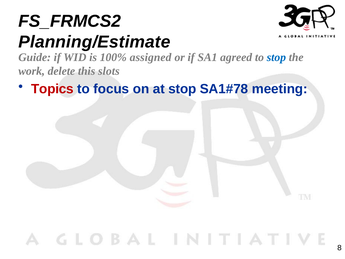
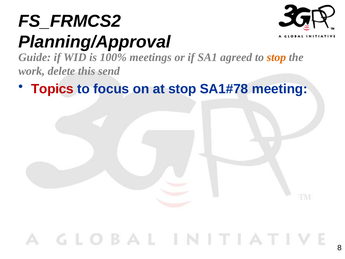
Planning/Estimate: Planning/Estimate -> Planning/Approval
assigned: assigned -> meetings
stop at (276, 57) colour: blue -> orange
slots: slots -> send
